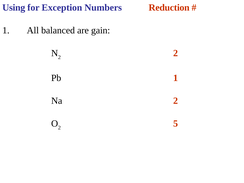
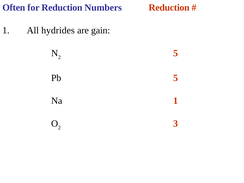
Using: Using -> Often
for Exception: Exception -> Reduction
balanced: balanced -> hydrides
2 at (176, 53): 2 -> 5
Pb 1: 1 -> 5
Na 2: 2 -> 1
5: 5 -> 3
